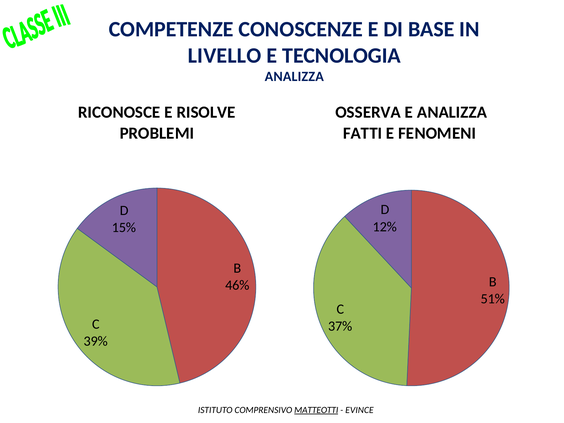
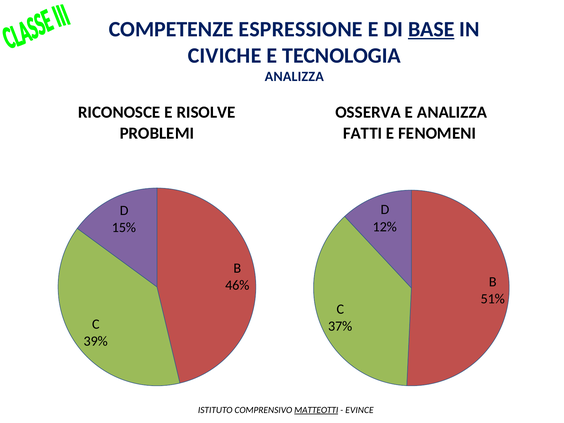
CONOSCENZE: CONOSCENZE -> ESPRESSIONE
BASE underline: none -> present
LIVELLO: LIVELLO -> CIVICHE
